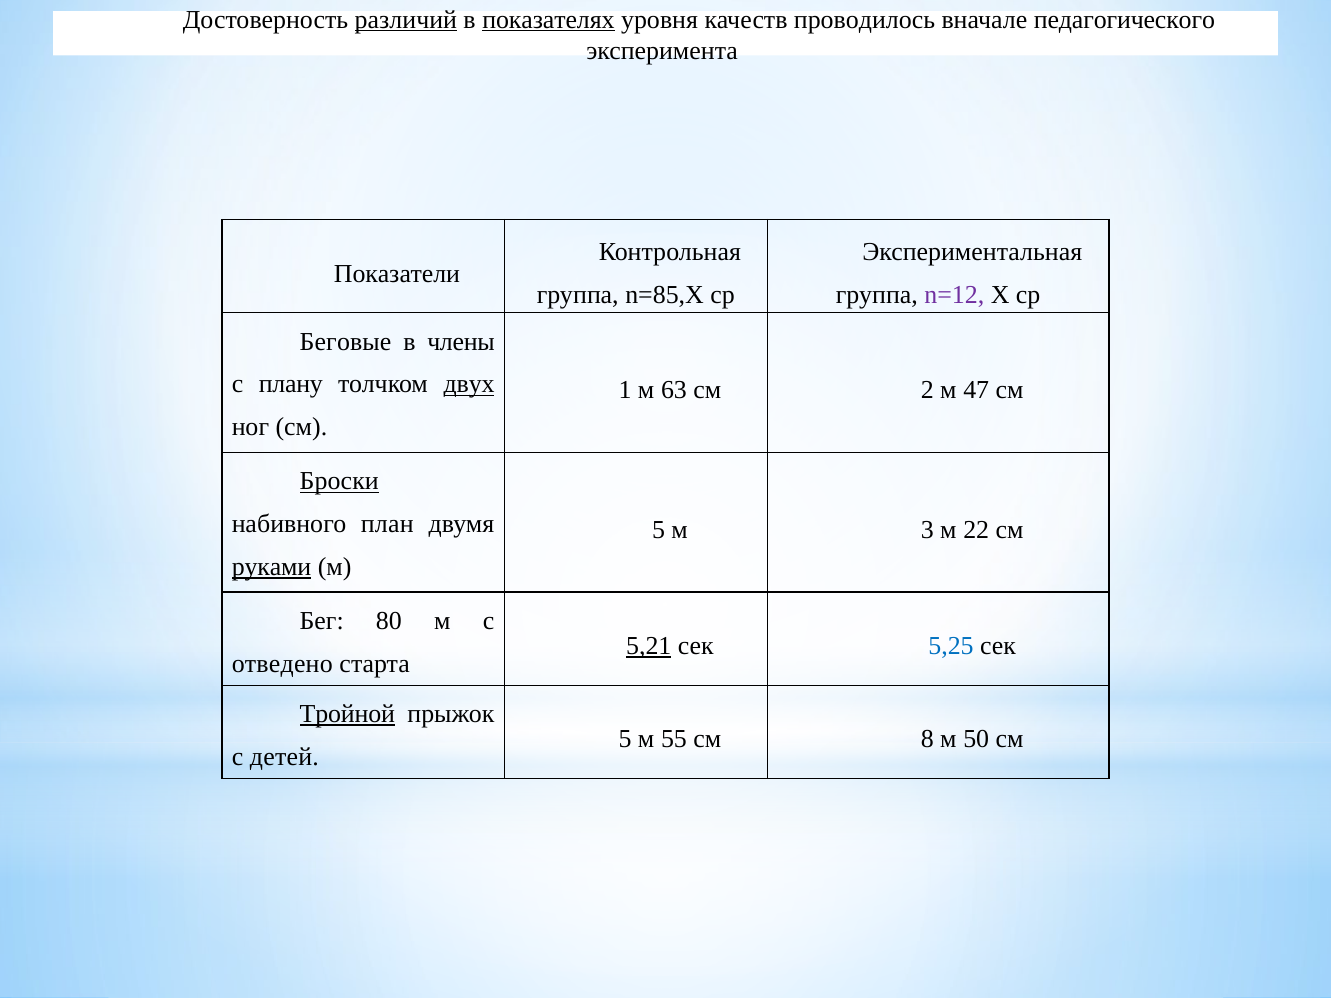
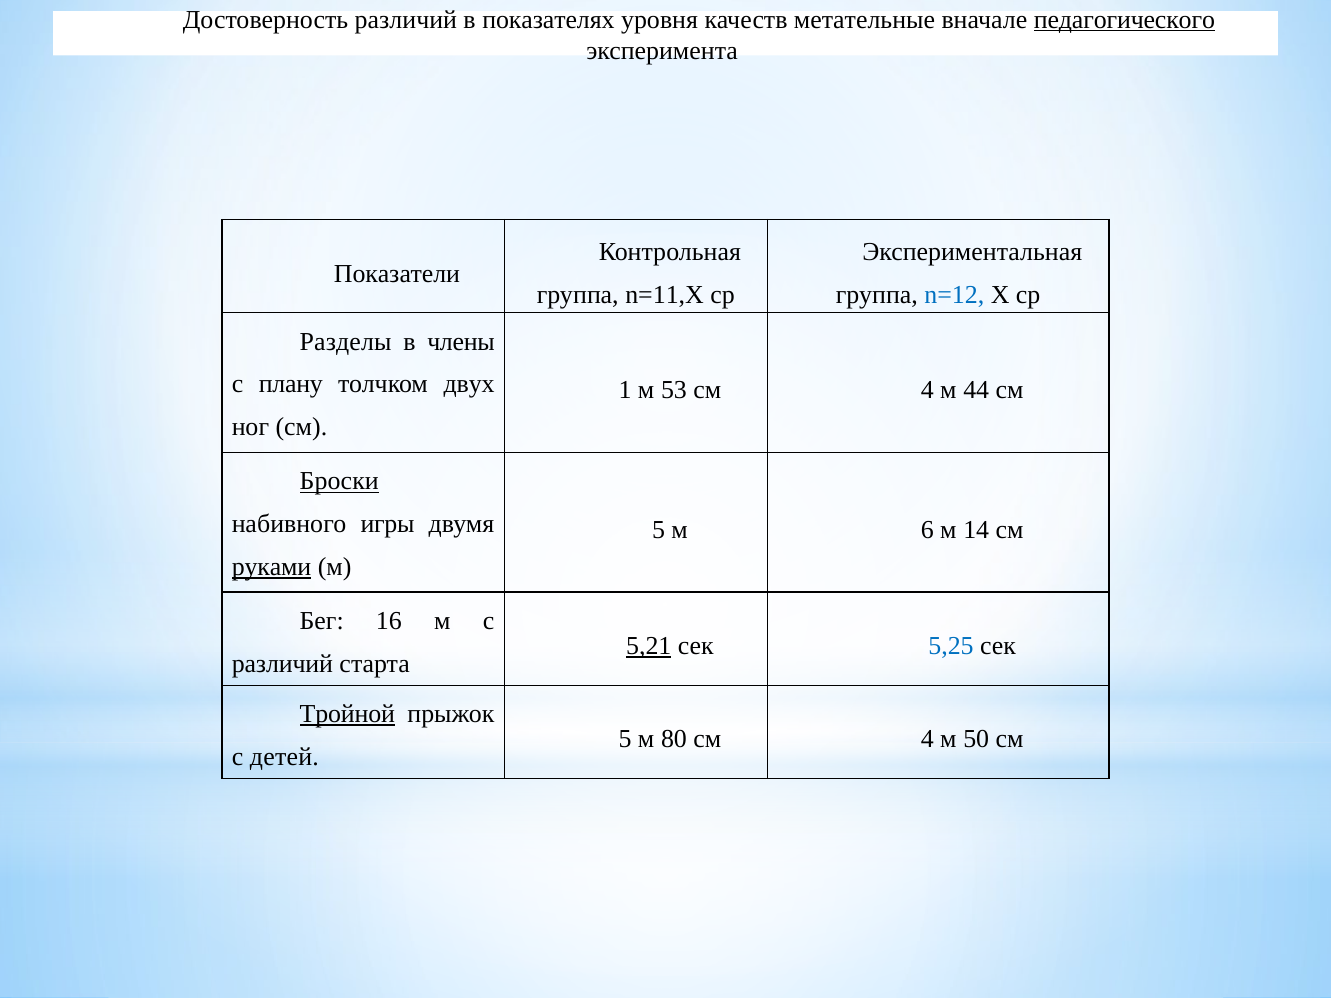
различий at (406, 19) underline: present -> none
показателях underline: present -> none
проводилось: проводилось -> метательные
педагогического underline: none -> present
n=85,Х: n=85,Х -> n=11,Х
n=12 colour: purple -> blue
Беговые: Беговые -> Разделы
двух underline: present -> none
63: 63 -> 53
2 at (927, 390): 2 -> 4
47: 47 -> 44
план: план -> игры
3: 3 -> 6
22: 22 -> 14
80: 80 -> 16
отведено at (282, 664): отведено -> различий
55: 55 -> 80
8 at (927, 739): 8 -> 4
